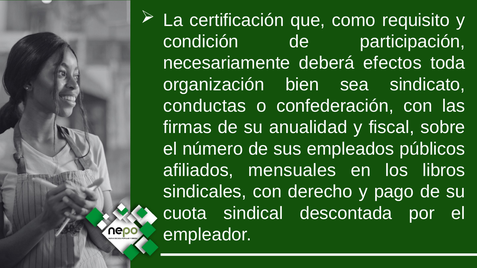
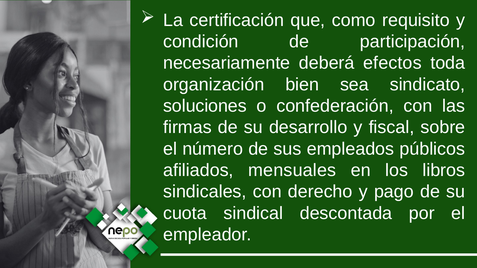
conductas: conductas -> soluciones
anualidad: anualidad -> desarrollo
